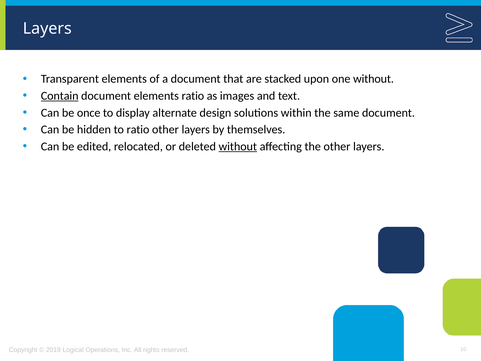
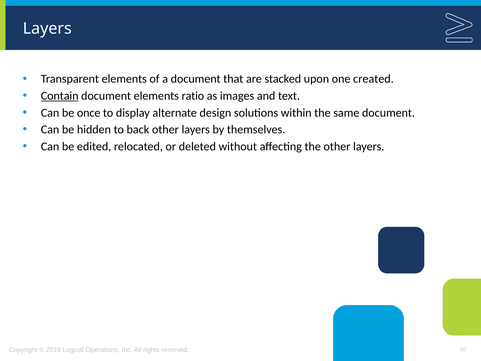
one without: without -> created
to ratio: ratio -> back
without at (238, 146) underline: present -> none
